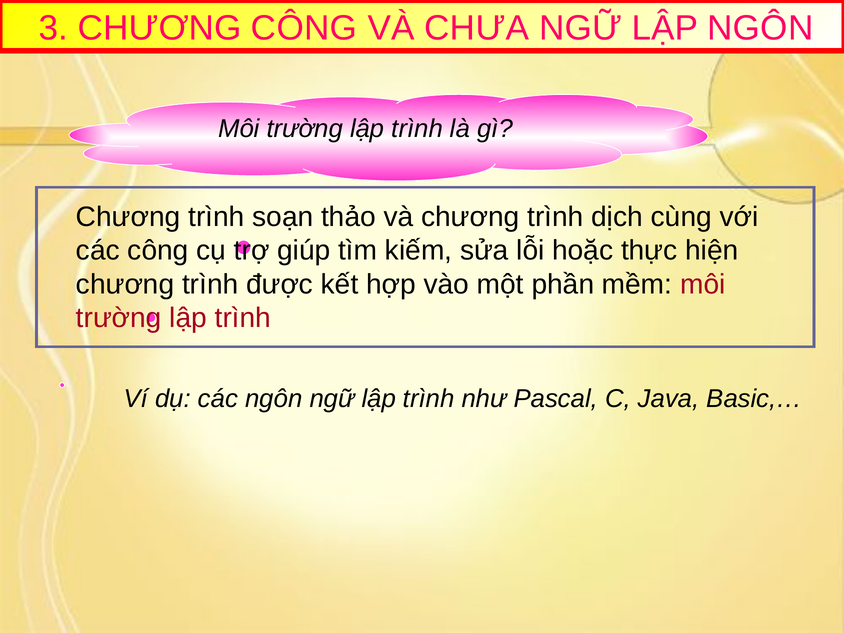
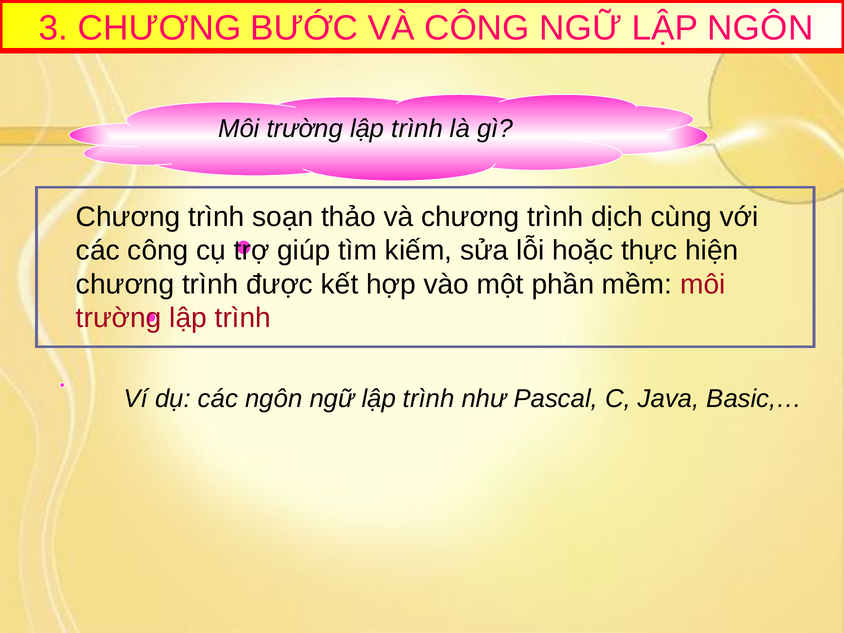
CHƯƠNG CÔNG: CÔNG -> BƯỚC
VÀ CHƯA: CHƯA -> CÔNG
